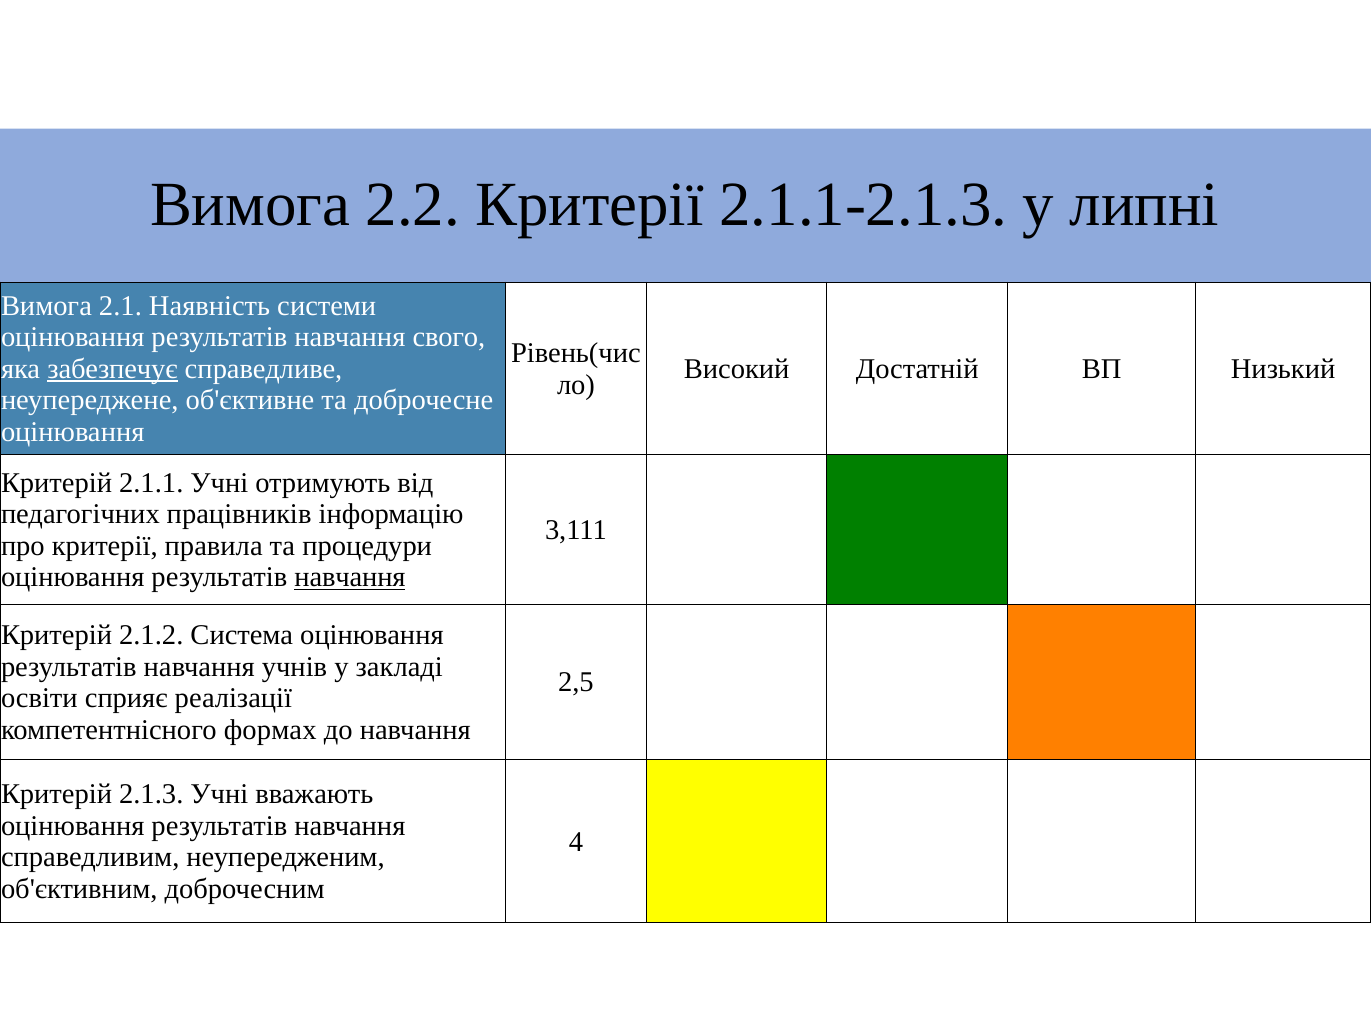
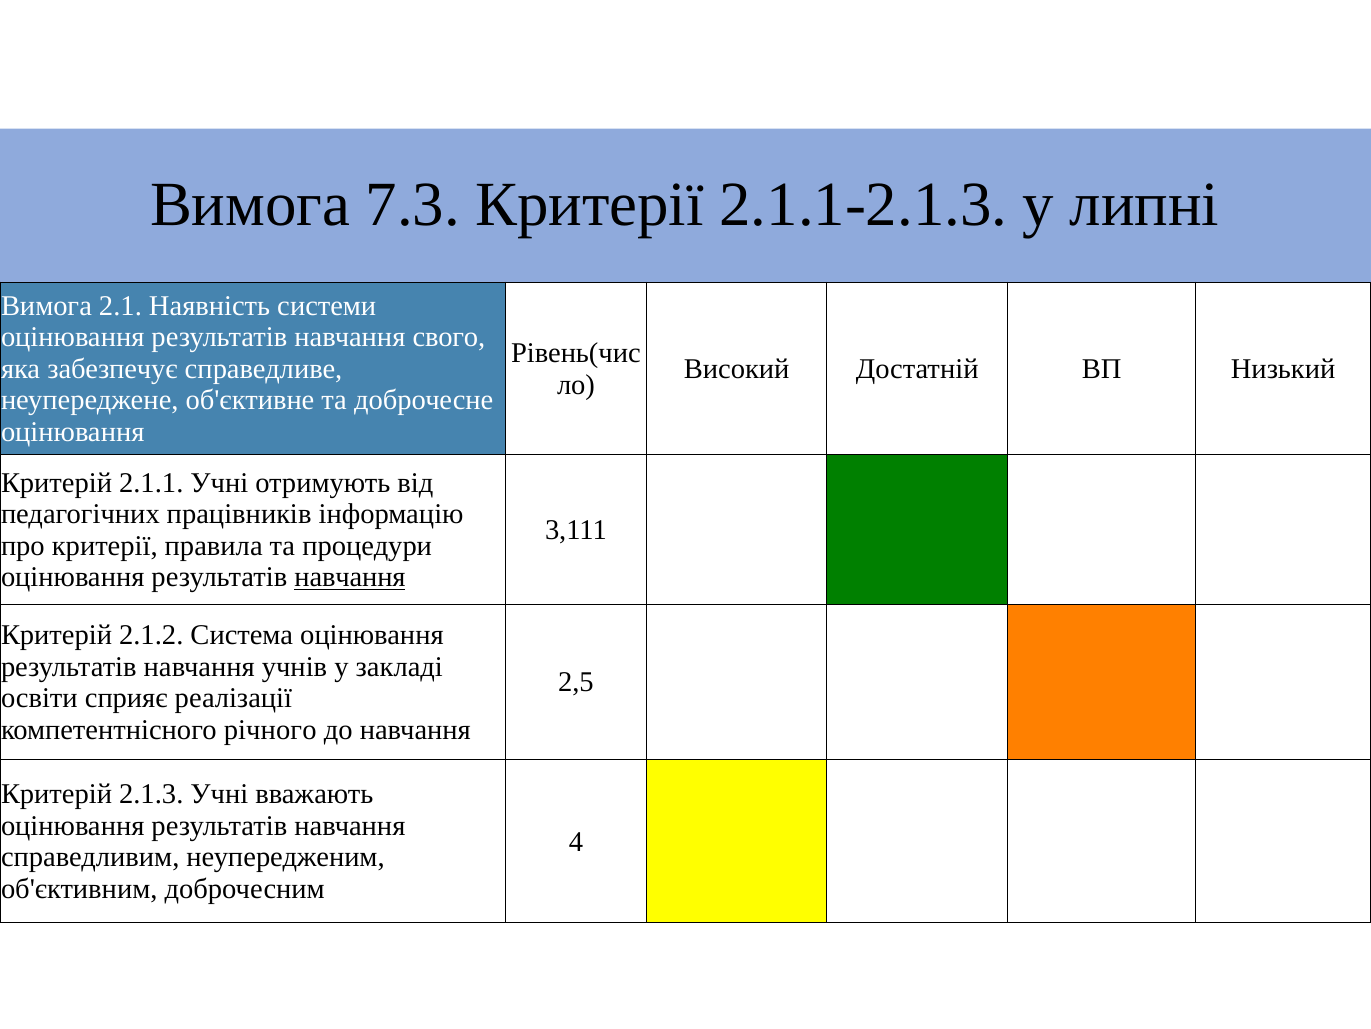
2.2: 2.2 -> 7.3
забезпечує underline: present -> none
формах: формах -> річного
